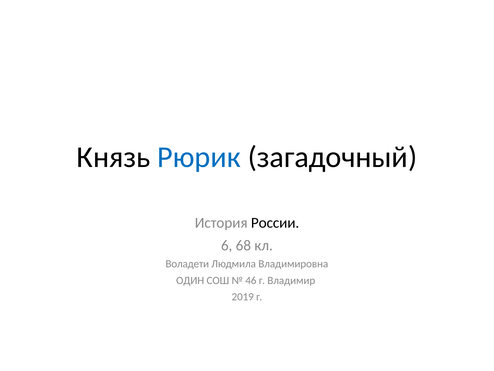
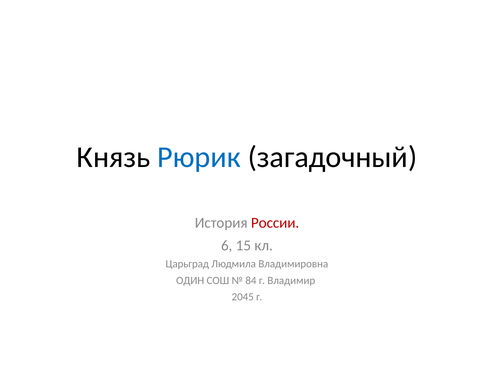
России colour: black -> red
68: 68 -> 15
Воладети: Воладети -> Царьград
46: 46 -> 84
2019: 2019 -> 2045
